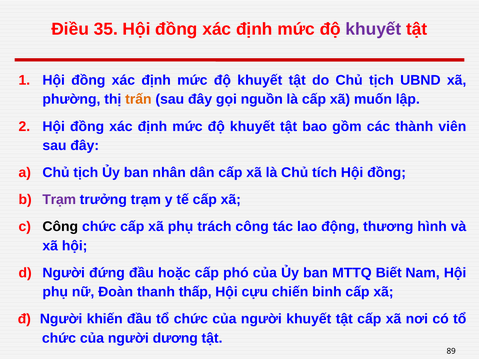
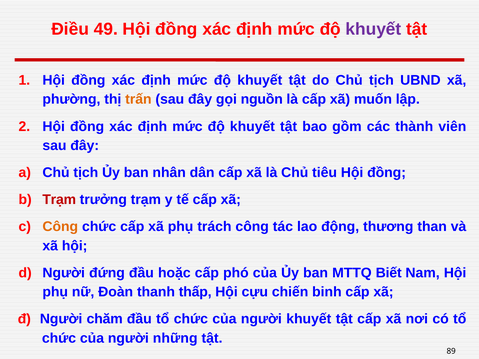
35: 35 -> 49
tích: tích -> tiêu
Trạm at (59, 200) colour: purple -> red
Công at (60, 227) colour: black -> orange
hình: hình -> than
khiến: khiến -> chăm
dương: dương -> những
